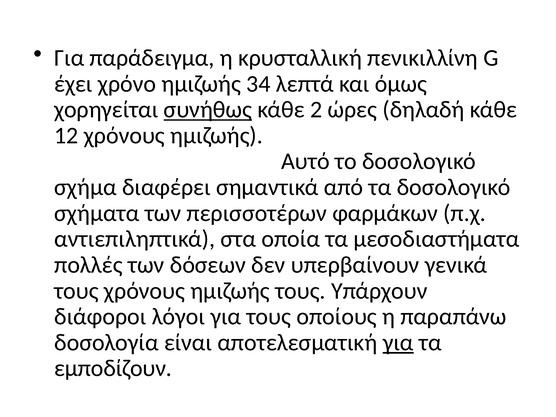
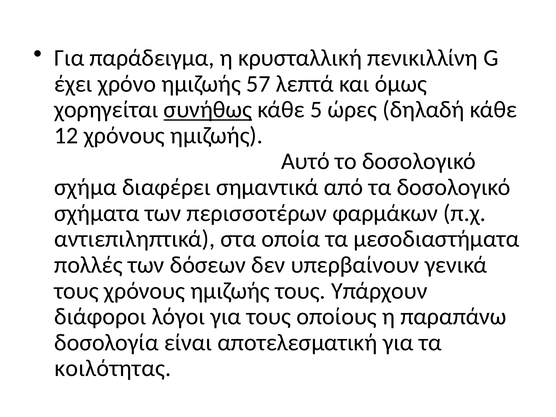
34: 34 -> 57
2: 2 -> 5
για at (398, 343) underline: present -> none
εμποδίζουν: εμποδίζουν -> κοιλότητας
